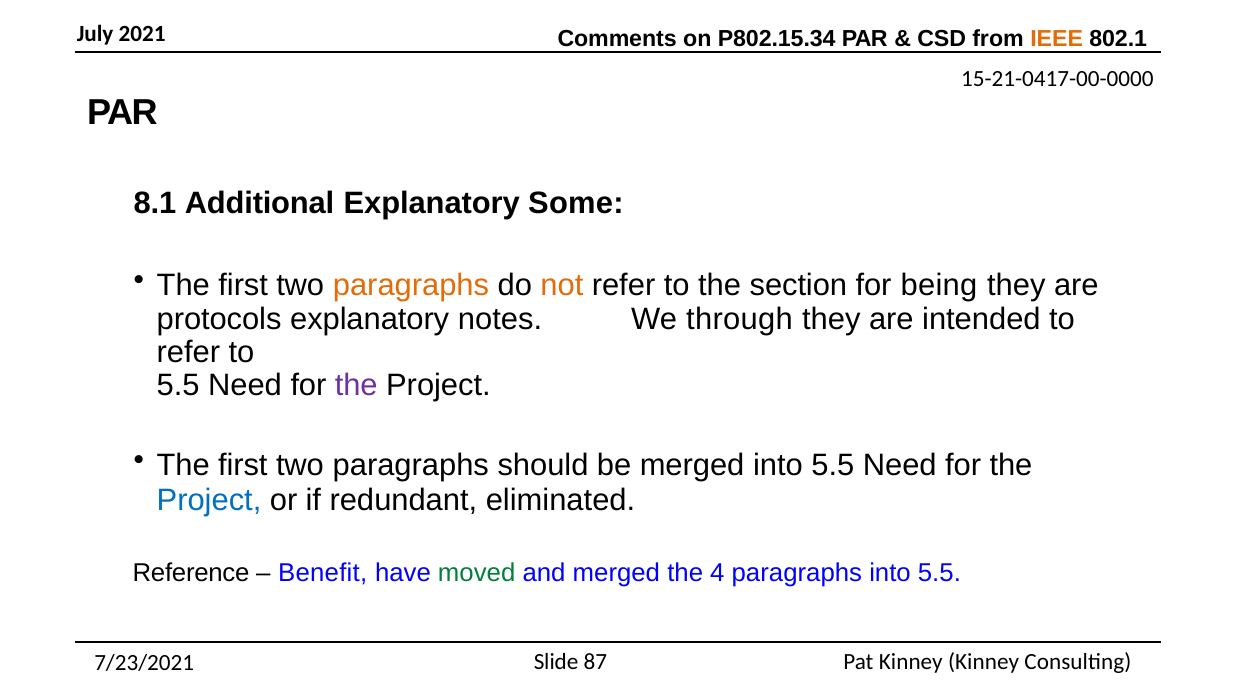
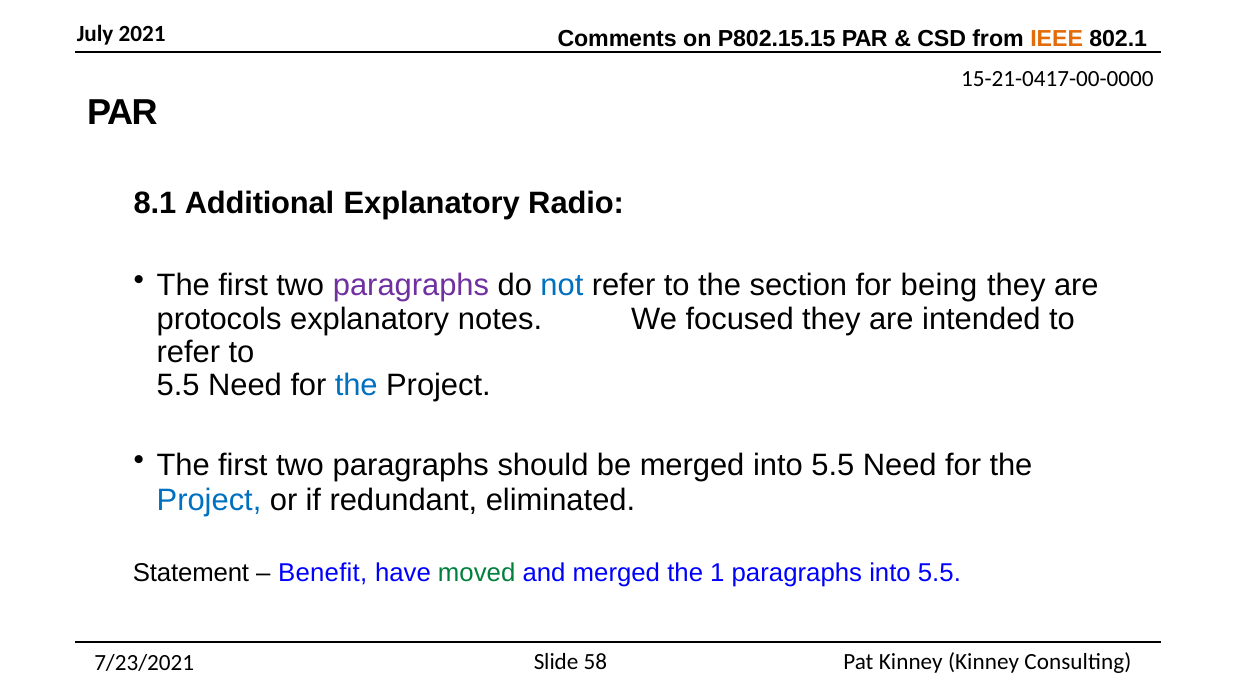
P802.15.34: P802.15.34 -> P802.15.15
Some: Some -> Radio
paragraphs at (411, 286) colour: orange -> purple
not colour: orange -> blue
through: through -> focused
the at (356, 386) colour: purple -> blue
Reference: Reference -> Statement
4: 4 -> 1
87: 87 -> 58
